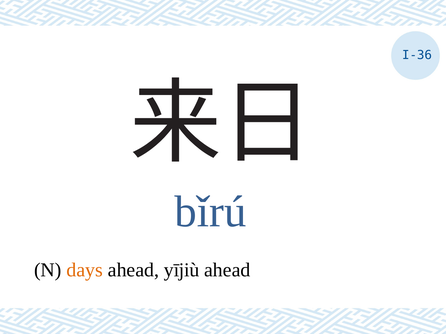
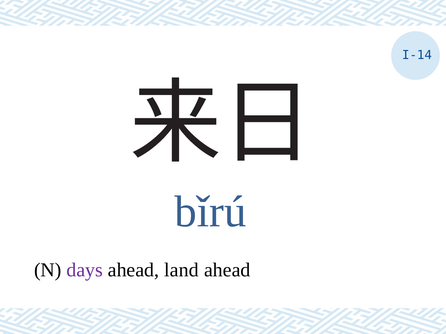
I-36: I-36 -> I-14
days colour: orange -> purple
yījiù: yījiù -> land
